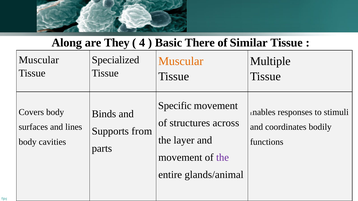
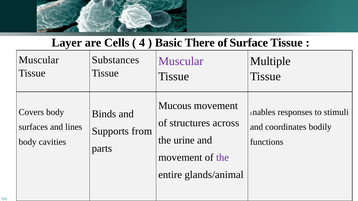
Along: Along -> Layer
They: They -> Cells
Similar: Similar -> Surface
Specialized: Specialized -> Substances
Muscular at (181, 61) colour: orange -> purple
Specific: Specific -> Mucous
layer: layer -> urine
